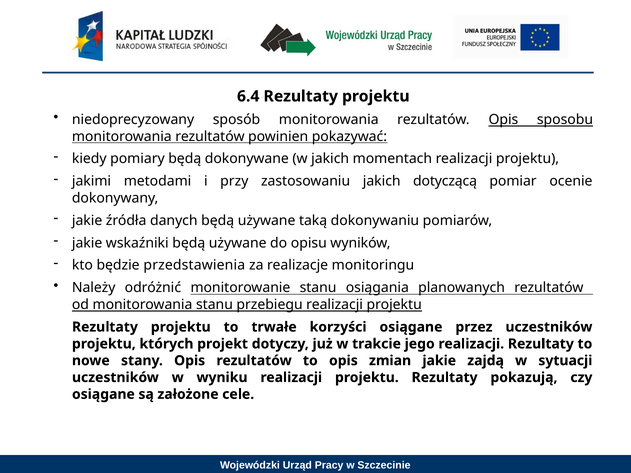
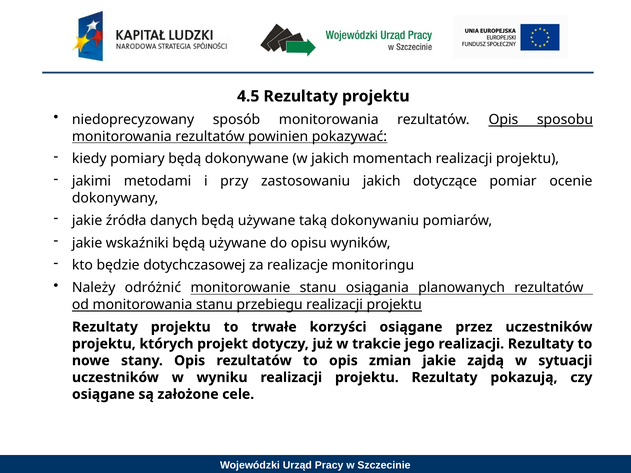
6.4: 6.4 -> 4.5
dotyczącą: dotyczącą -> dotyczące
przedstawienia: przedstawienia -> dotychczasowej
